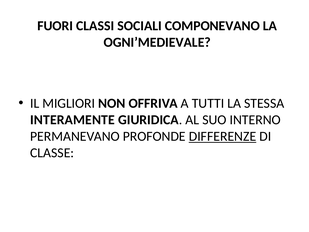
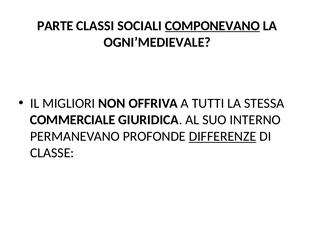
FUORI: FUORI -> PARTE
COMPONEVANO underline: none -> present
INTERAMENTE: INTERAMENTE -> COMMERCIALE
